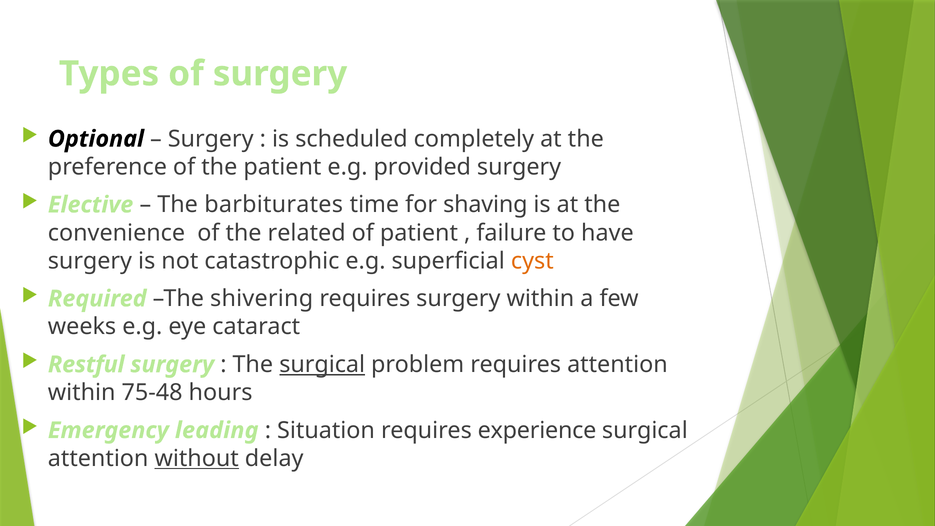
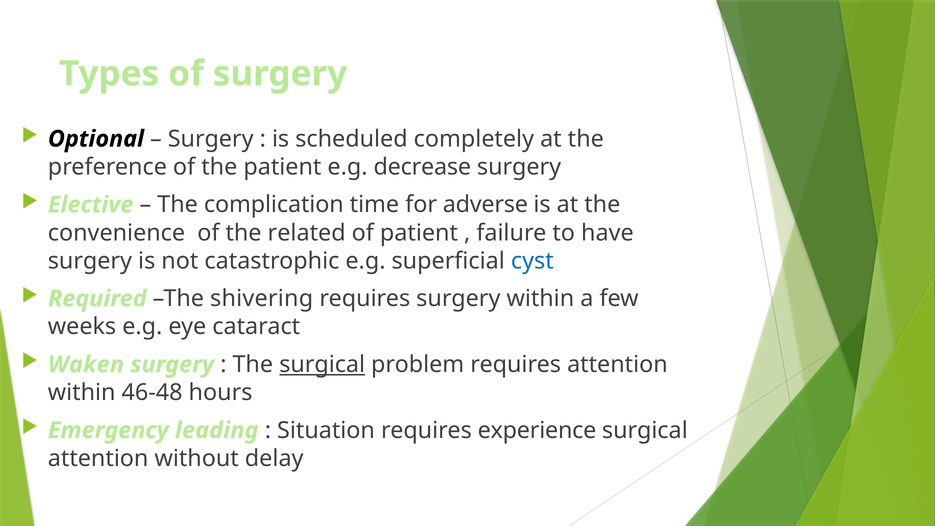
provided: provided -> decrease
barbiturates: barbiturates -> complication
shaving: shaving -> adverse
cyst colour: orange -> blue
Restful: Restful -> Waken
75-48: 75-48 -> 46-48
without underline: present -> none
